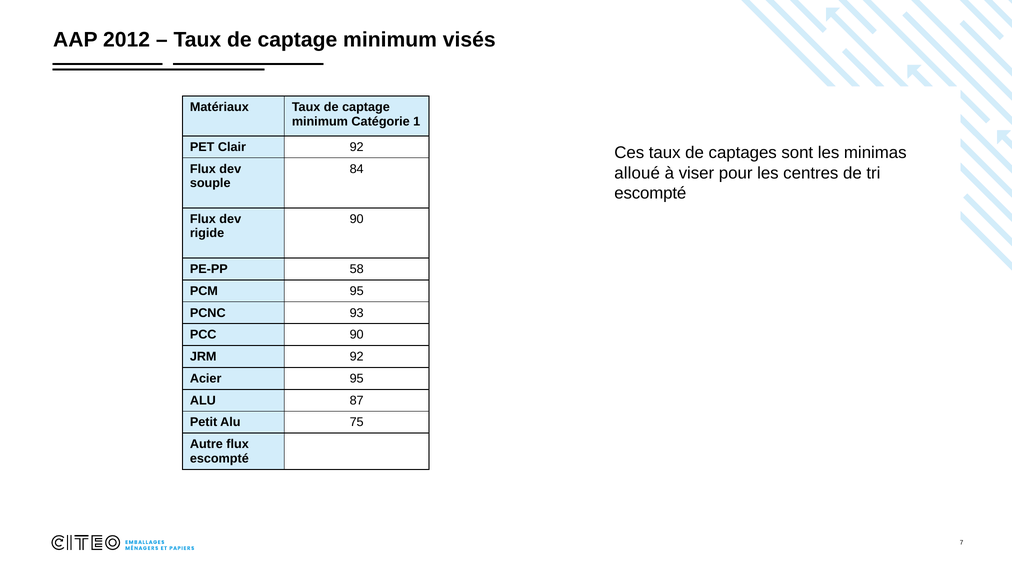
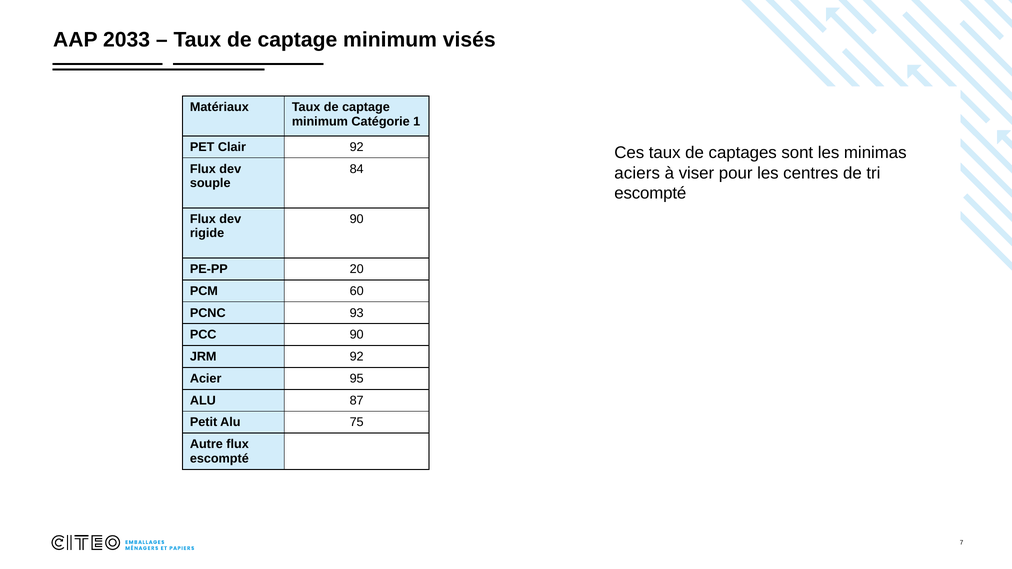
2012: 2012 -> 2033
alloué: alloué -> aciers
58: 58 -> 20
PCM 95: 95 -> 60
